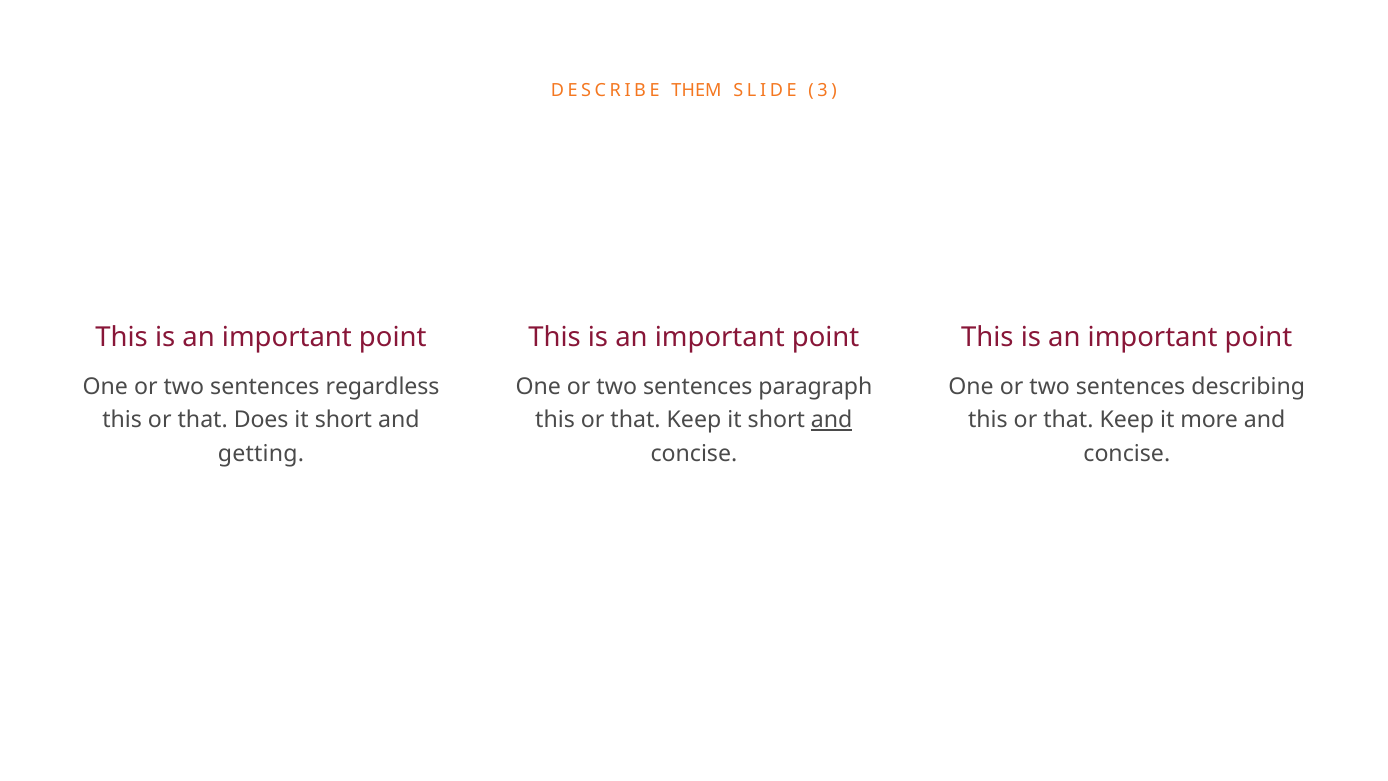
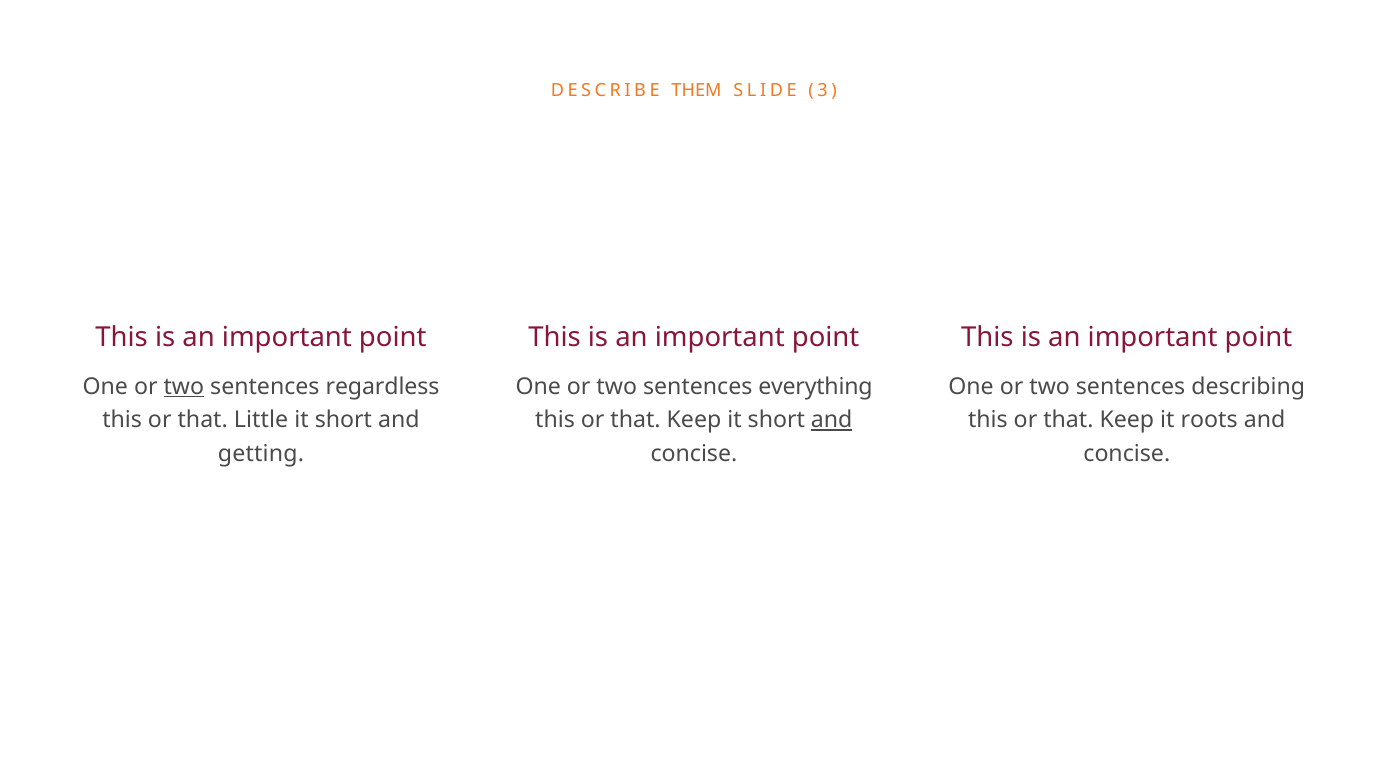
two at (184, 387) underline: none -> present
paragraph: paragraph -> everything
Does: Does -> Little
more: more -> roots
